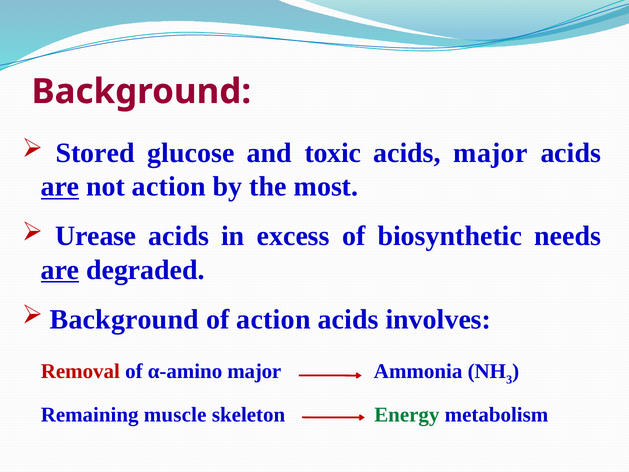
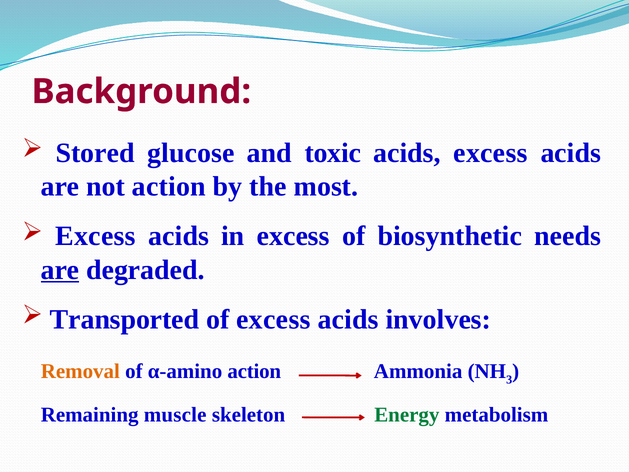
acids major: major -> excess
are at (60, 186) underline: present -> none
Urease at (96, 236): Urease -> Excess
Background at (124, 319): Background -> Transported
of action: action -> excess
Removal colour: red -> orange
α-amino major: major -> action
